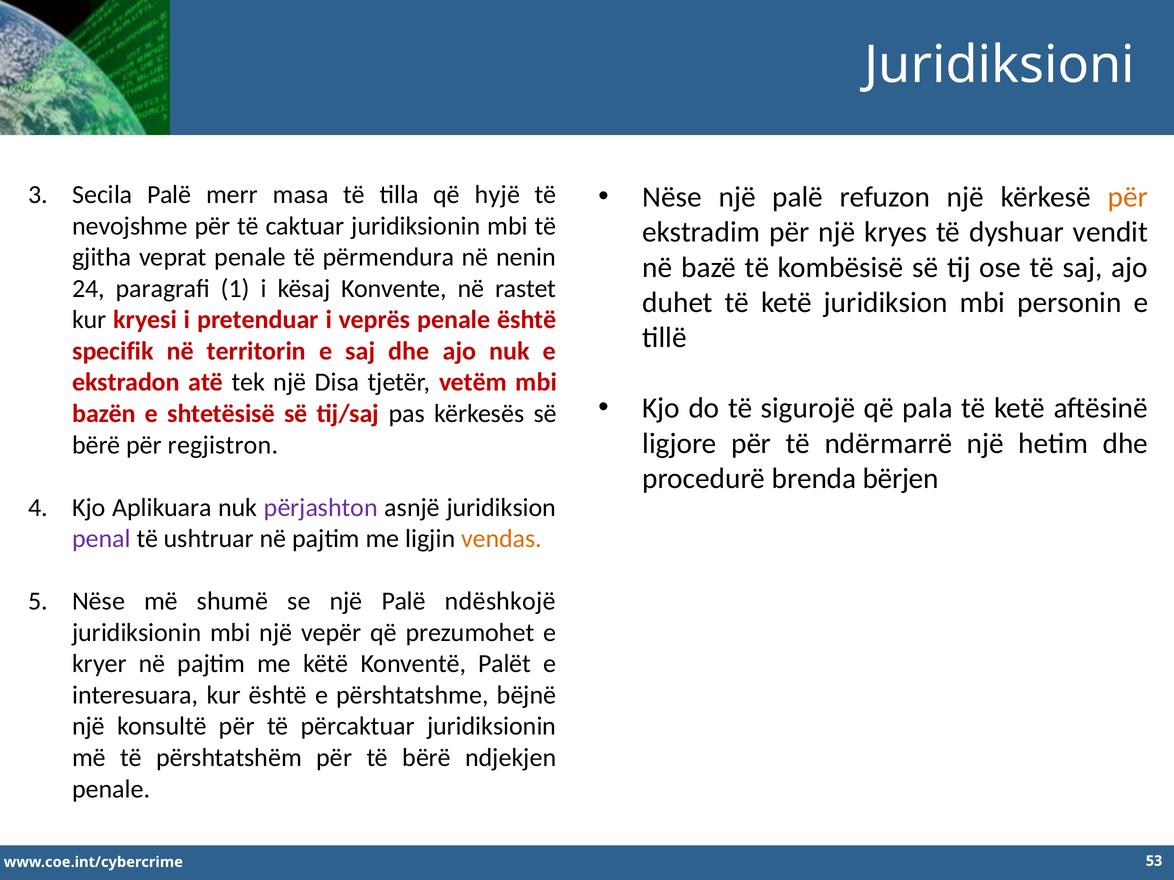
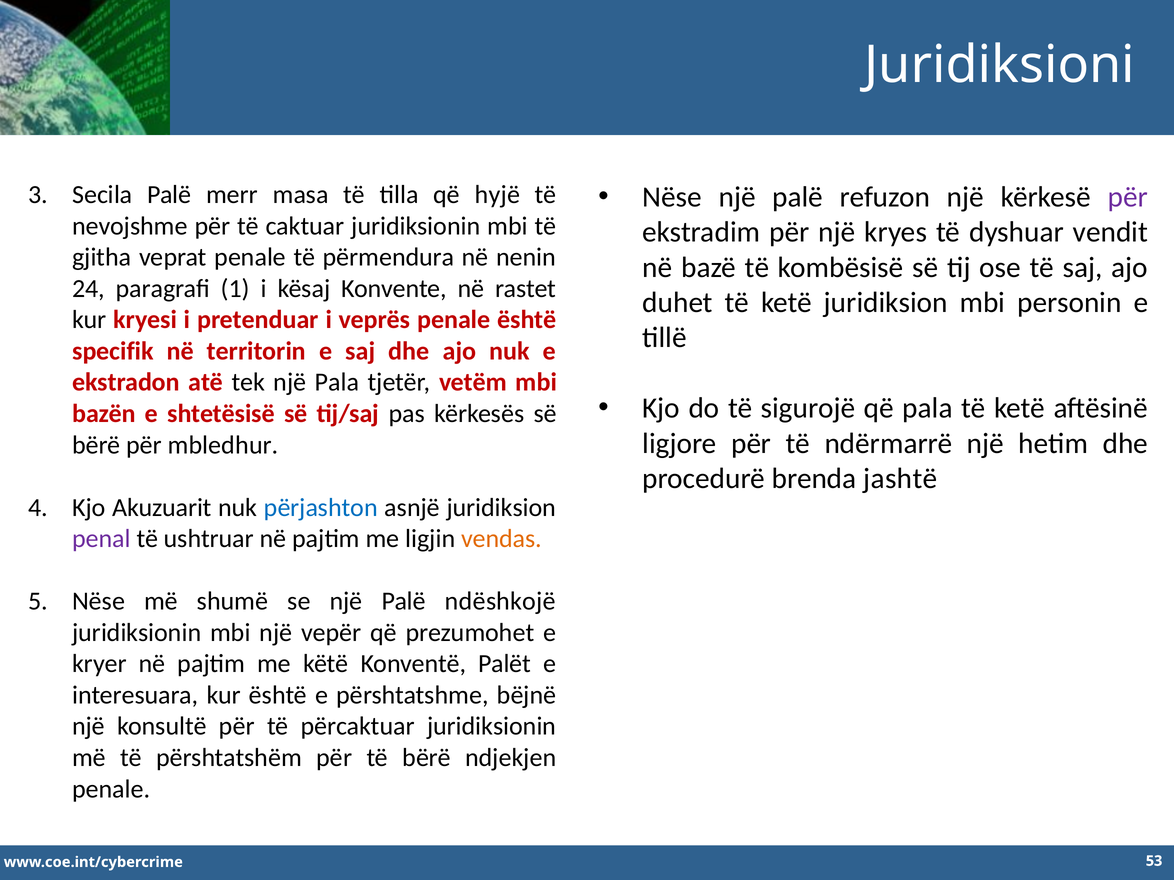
për at (1128, 197) colour: orange -> purple
një Disa: Disa -> Pala
regjistron: regjistron -> mbledhur
bërjen: bërjen -> jashtë
Aplikuara: Aplikuara -> Akuzuarit
përjashton colour: purple -> blue
